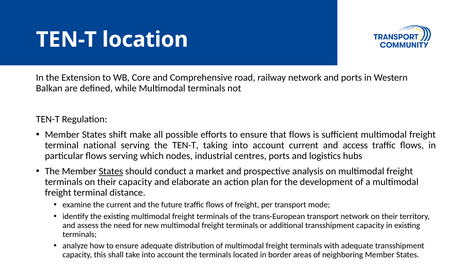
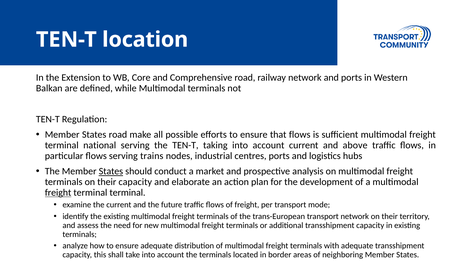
States shift: shift -> road
access: access -> above
which: which -> trains
freight at (58, 193) underline: none -> present
terminal distance: distance -> terminal
